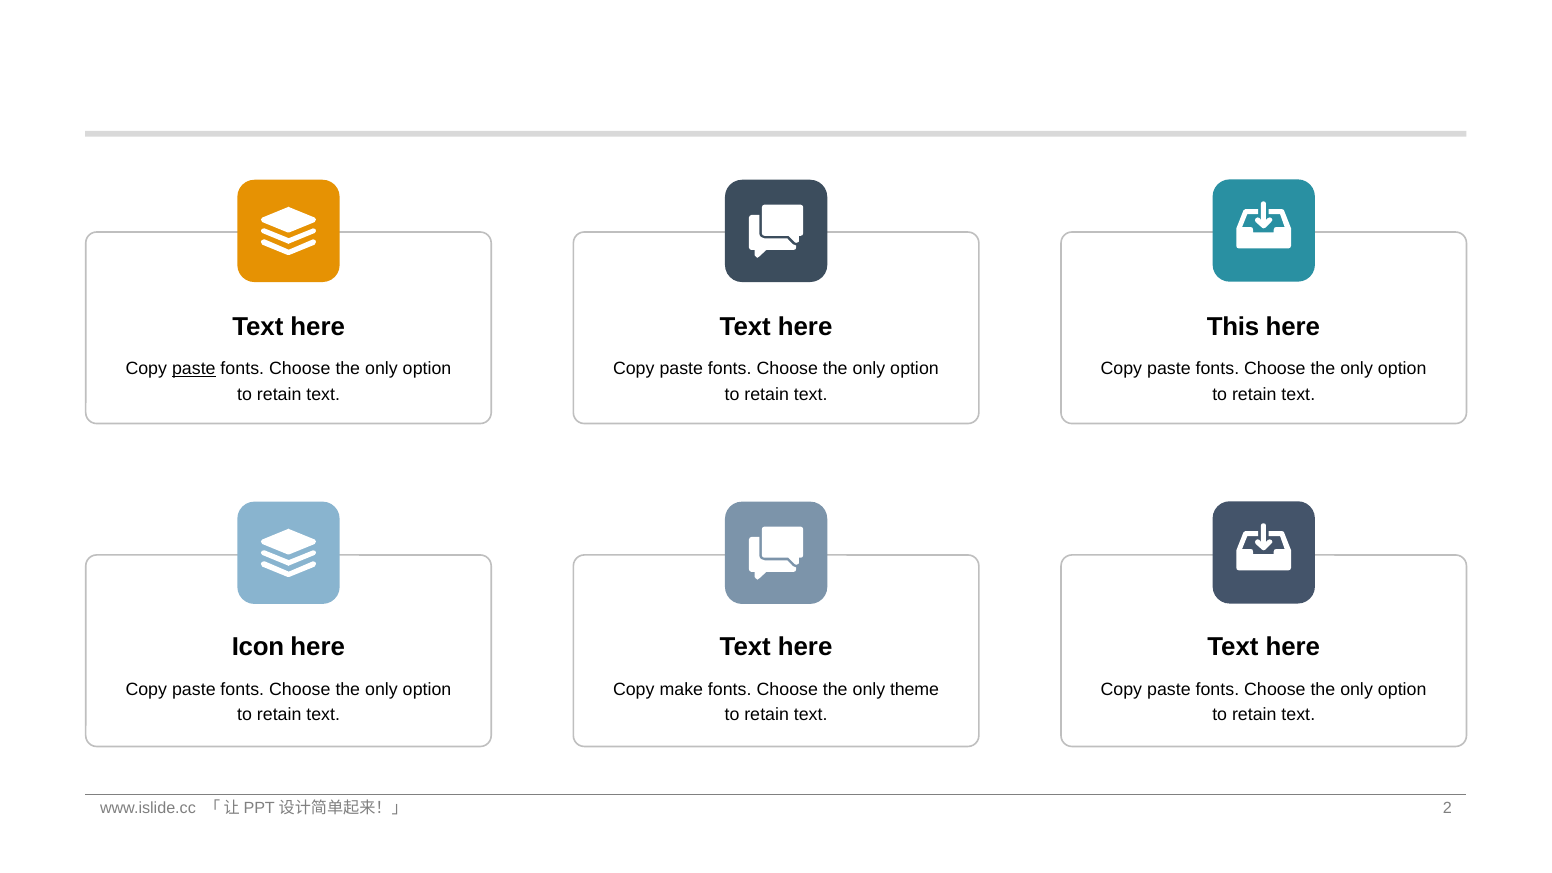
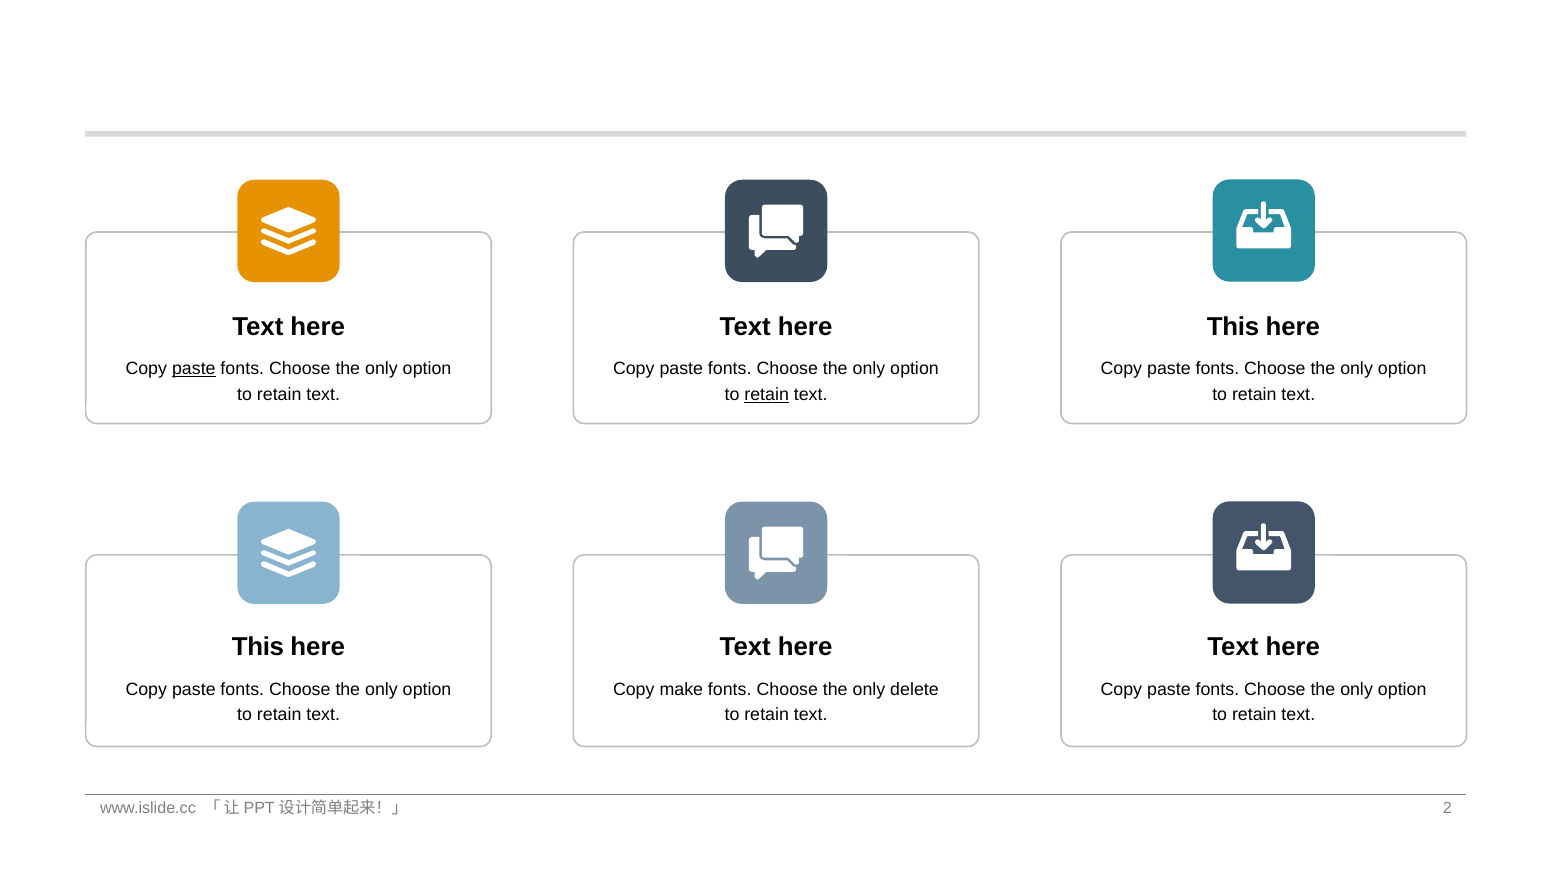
retain at (767, 395) underline: none -> present
Icon at (258, 647): Icon -> This
theme: theme -> delete
